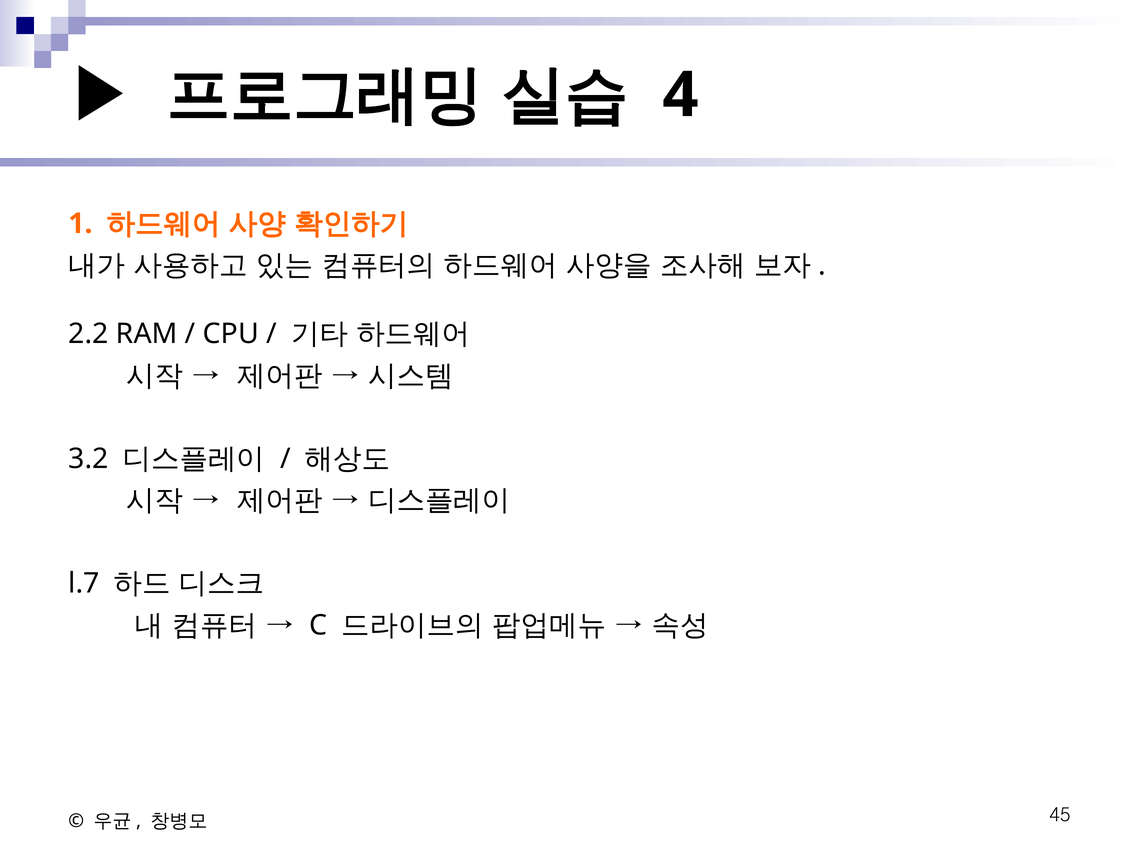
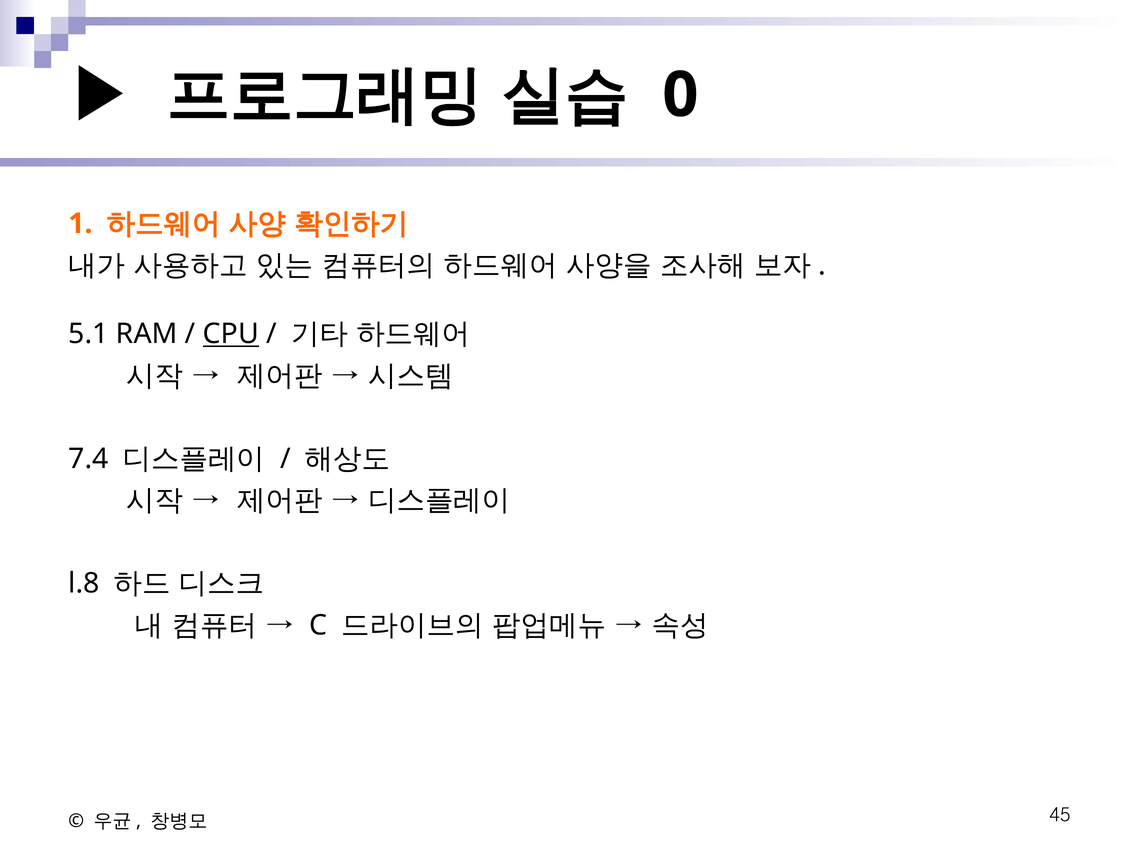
4: 4 -> 0
2.2: 2.2 -> 5.1
CPU underline: none -> present
3.2: 3.2 -> 7.4
l.7: l.7 -> l.8
